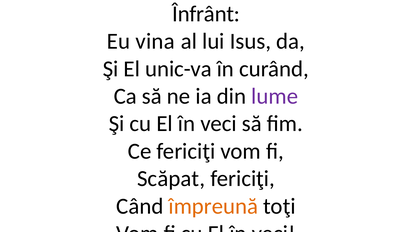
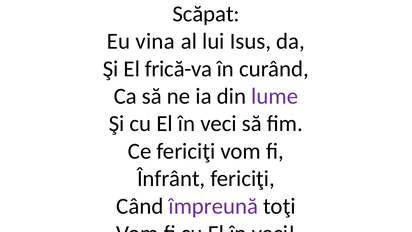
Înfrânt: Înfrânt -> Scăpat
unic-va: unic-va -> frică-va
Scăpat: Scăpat -> Înfrânt
împreună colour: orange -> purple
